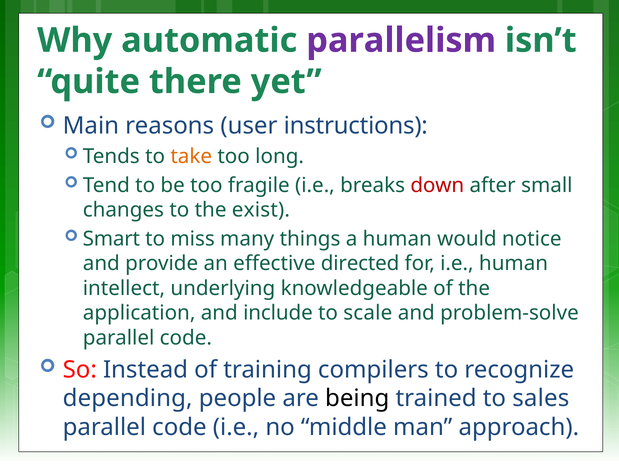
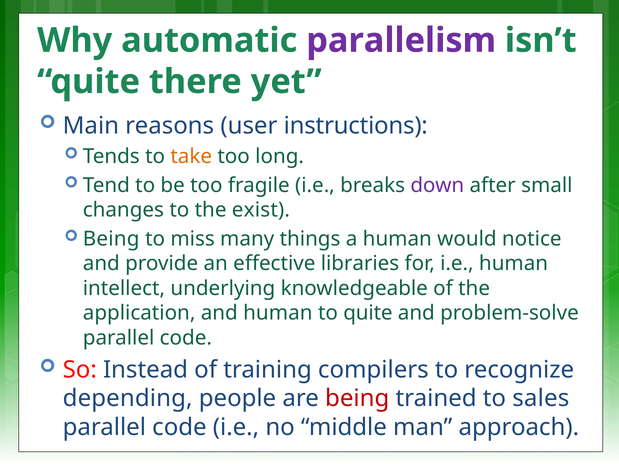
down colour: red -> purple
Smart at (111, 239): Smart -> Being
directed: directed -> libraries
and include: include -> human
to scale: scale -> quite
being at (357, 399) colour: black -> red
